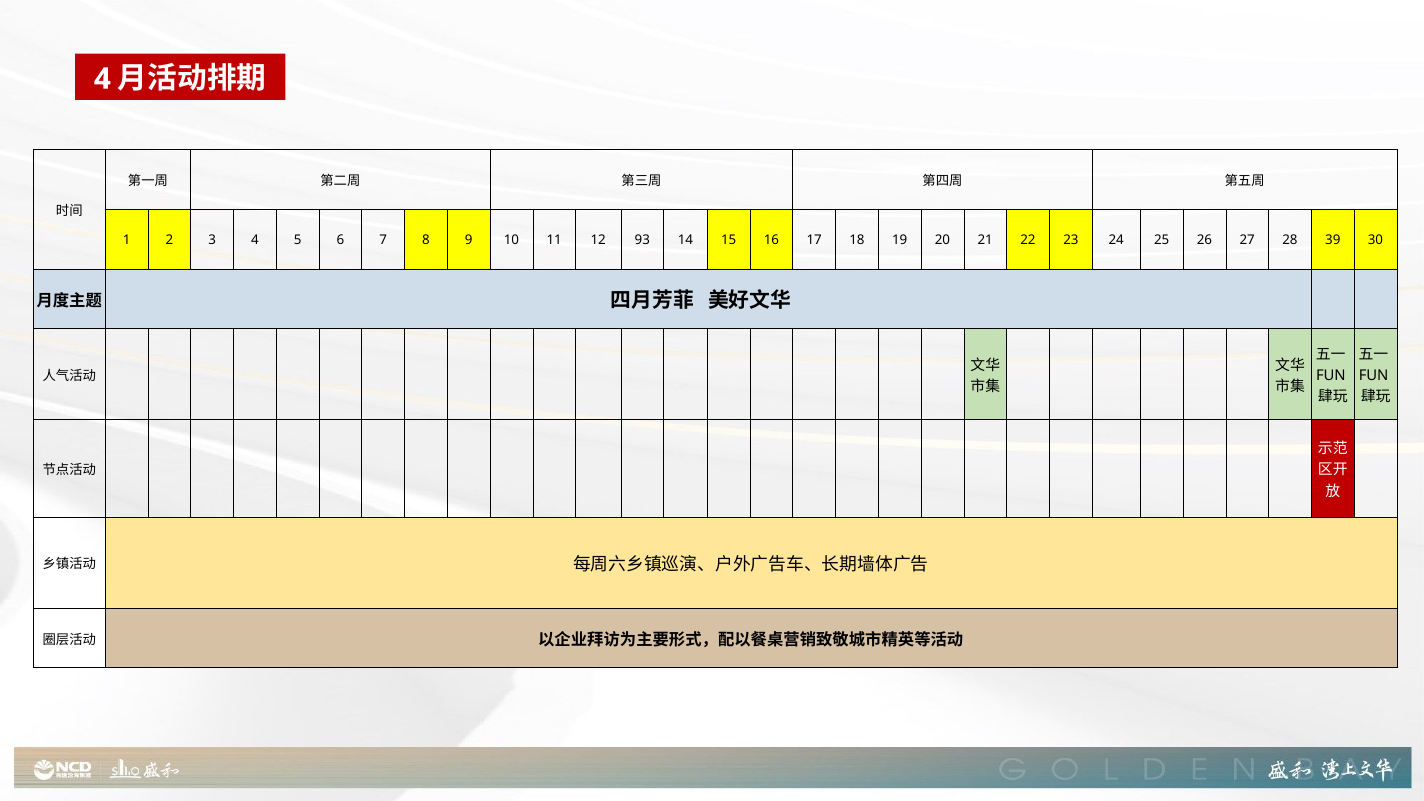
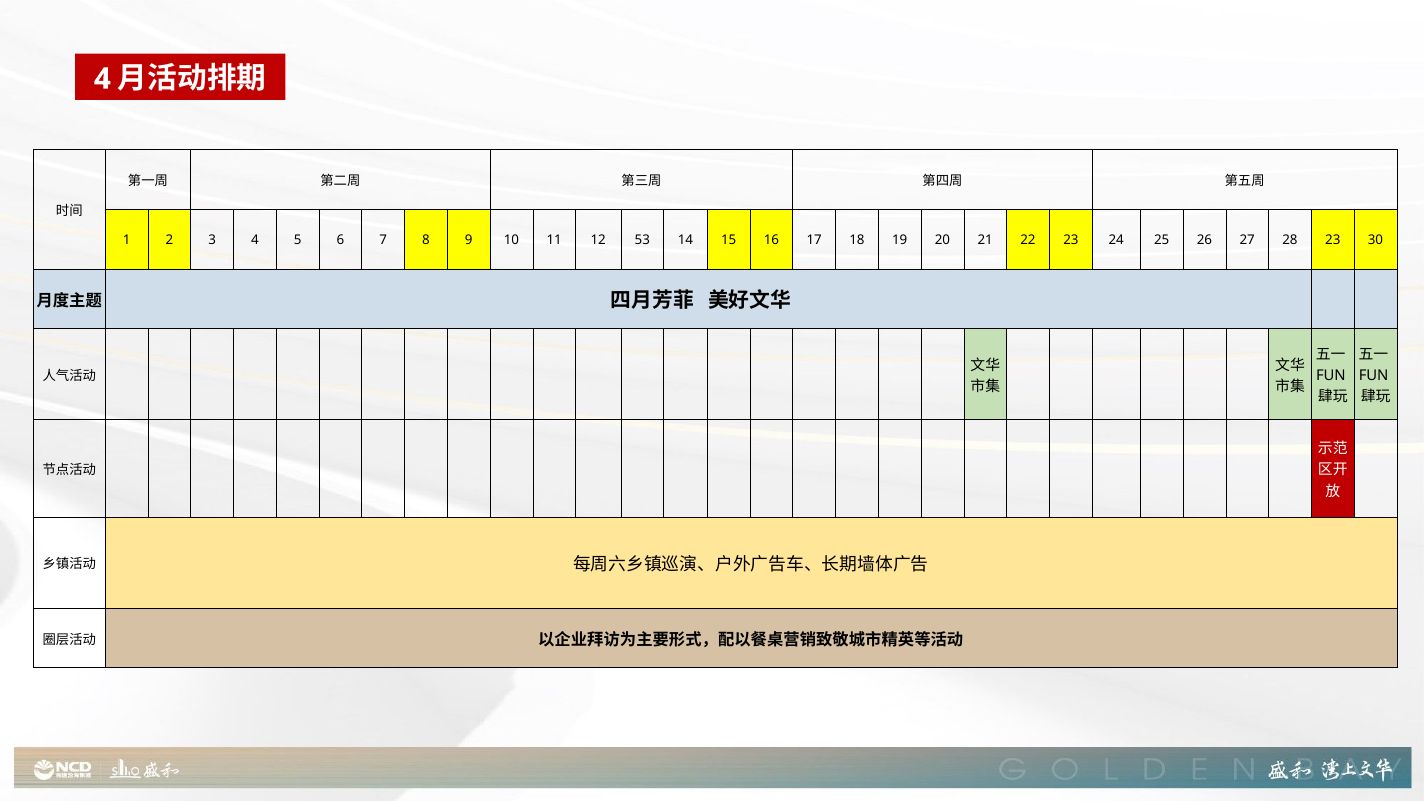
93: 93 -> 53
28 39: 39 -> 23
